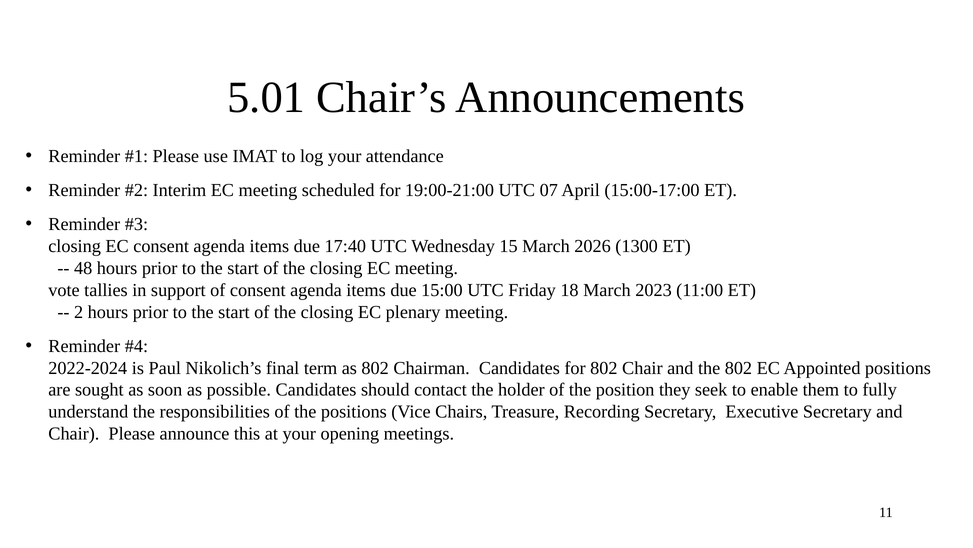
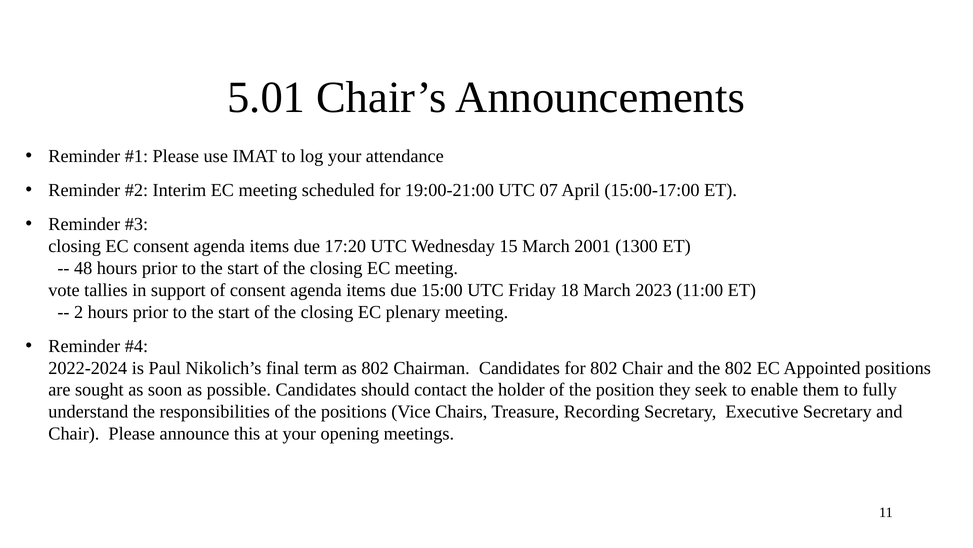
17:40: 17:40 -> 17:20
2026: 2026 -> 2001
